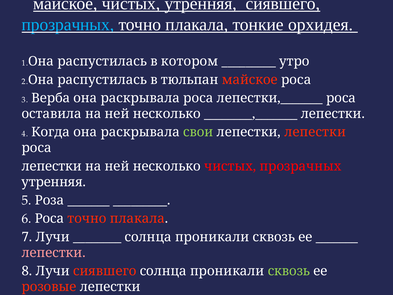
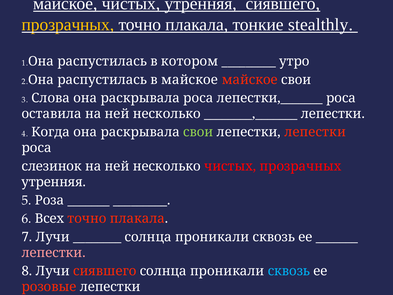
прозрачных at (68, 25) colour: light blue -> yellow
орхидея: орхидея -> stealthly
в тюльпан: тюльпан -> майское
майское роса: роса -> свои
Верба: Верба -> Слова
лепестки at (52, 166): лепестки -> слезинок
6 Роса: Роса -> Всех
сквозь at (289, 271) colour: light green -> light blue
